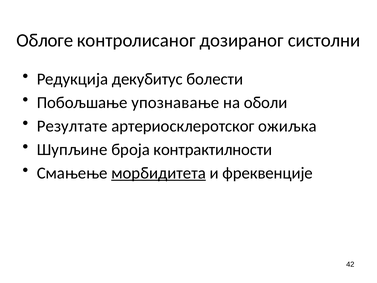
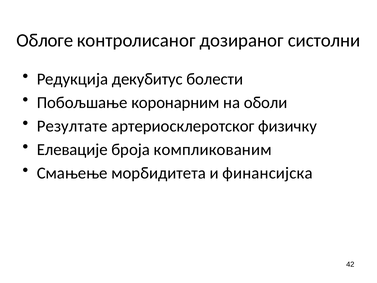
упознавање: упознавање -> коронарним
ожиљка: ожиљка -> физичку
Шупљине: Шупљине -> Елевације
контрактилности: контрактилности -> компликованим
морбидитета underline: present -> none
фреквенције: фреквенције -> финансијска
